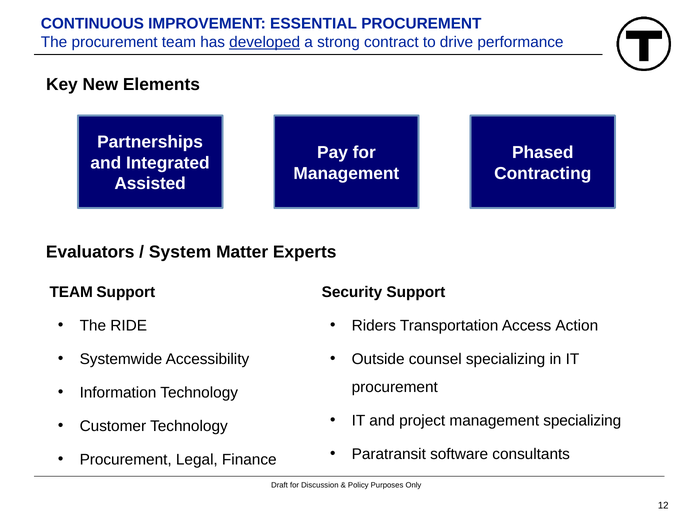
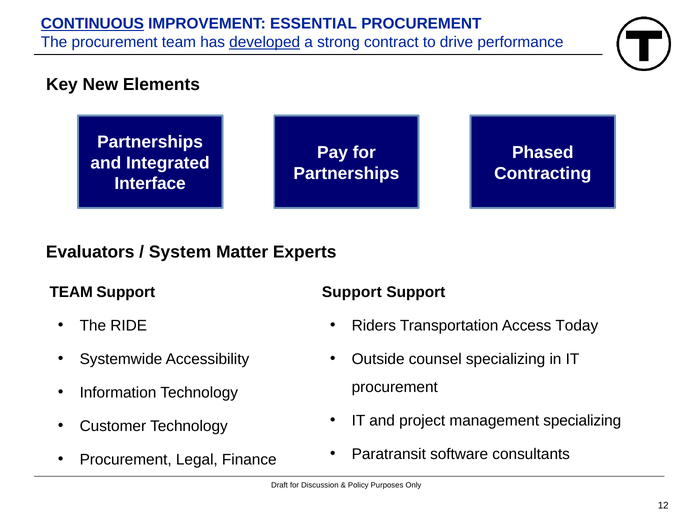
CONTINUOUS underline: none -> present
Management at (346, 173): Management -> Partnerships
Assisted: Assisted -> Interface
Security at (352, 292): Security -> Support
Action: Action -> Today
